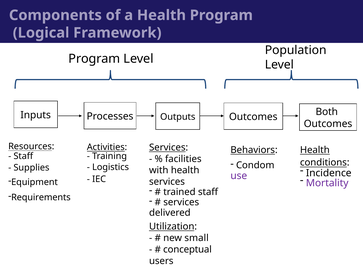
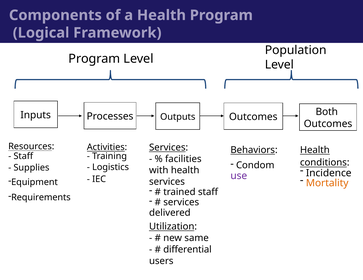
Mortality colour: purple -> orange
small: small -> same
conceptual: conceptual -> differential
